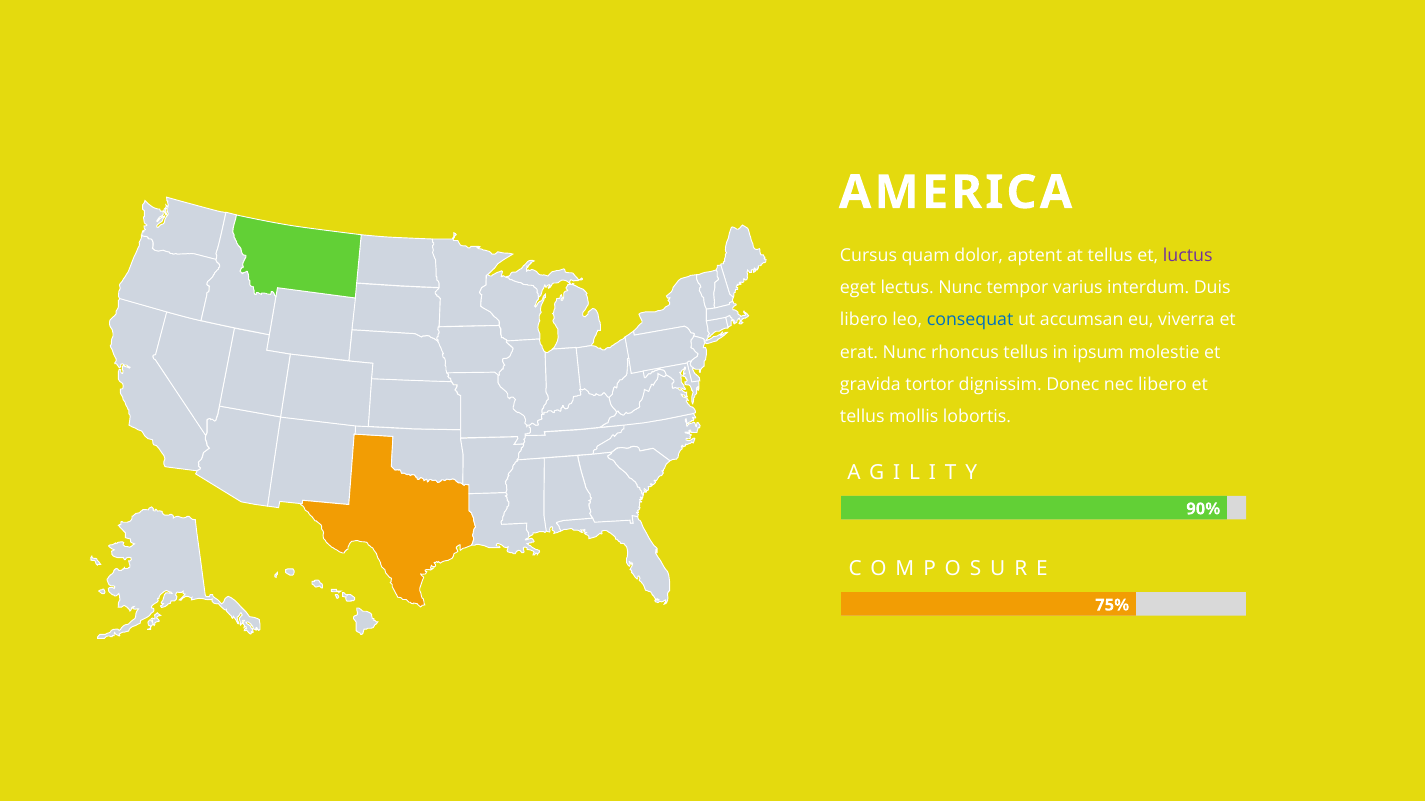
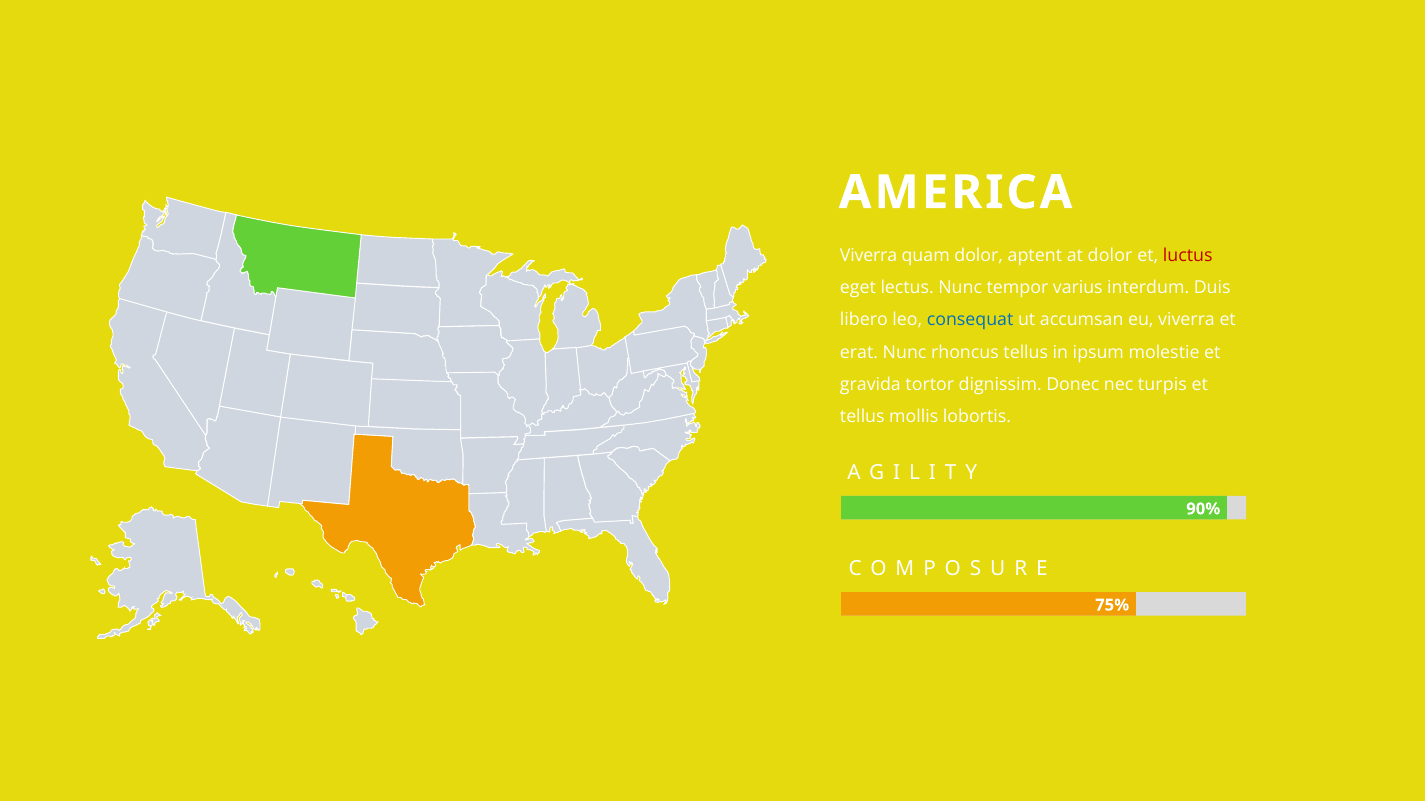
Cursus at (868, 256): Cursus -> Viverra
at tellus: tellus -> dolor
luctus colour: purple -> red
nec libero: libero -> turpis
